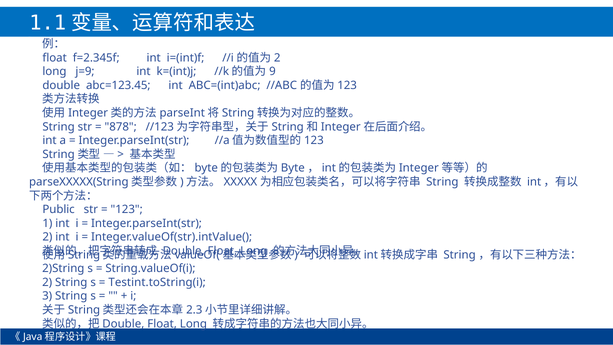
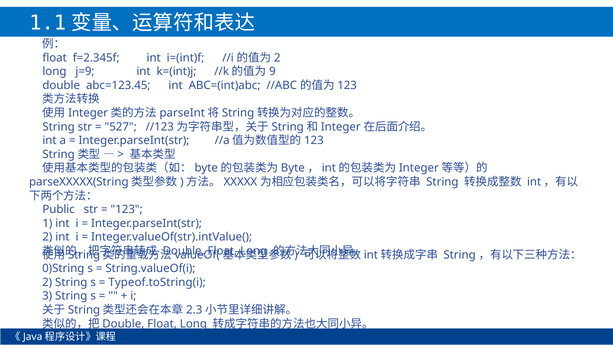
878: 878 -> 527
2)String: 2)String -> 0)String
Testint.toString(i: Testint.toString(i -> Typeof.toString(i
